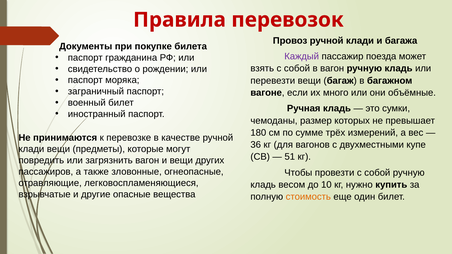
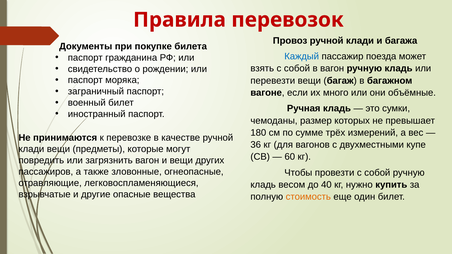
Каждый colour: purple -> blue
51: 51 -> 60
10: 10 -> 40
